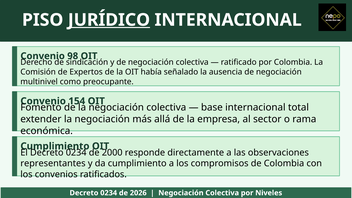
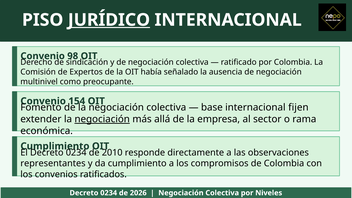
total: total -> fijen
negociación at (102, 119) underline: none -> present
2000: 2000 -> 2010
